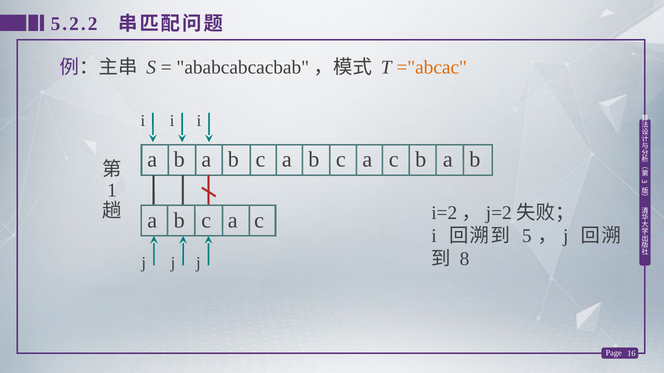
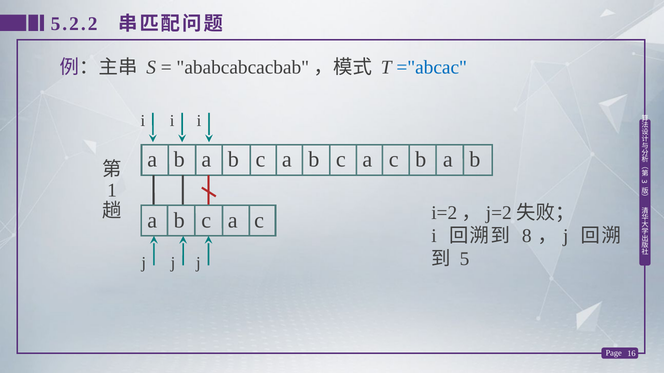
="abcac colour: orange -> blue
5: 5 -> 8
8: 8 -> 5
